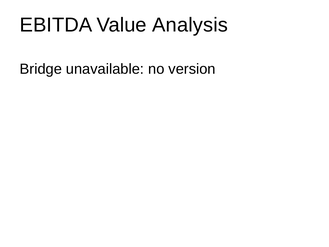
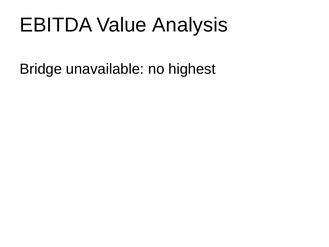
version: version -> highest
